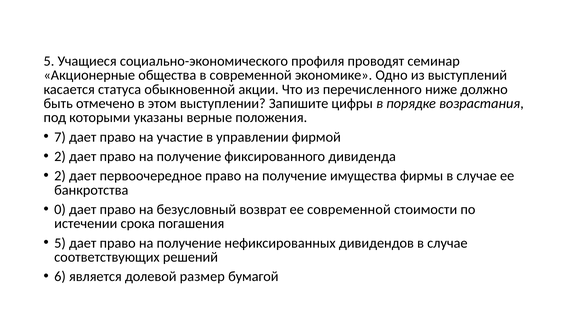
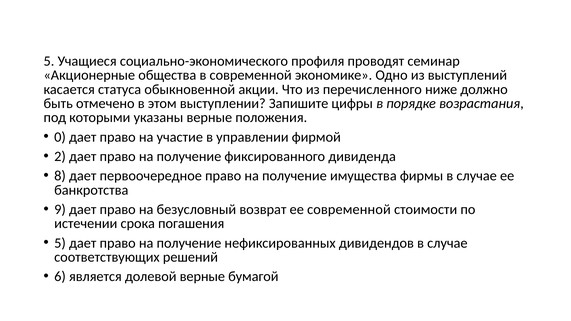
7: 7 -> 0
2 at (60, 176): 2 -> 8
0: 0 -> 9
долевой размер: размер -> верные
